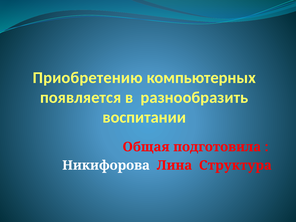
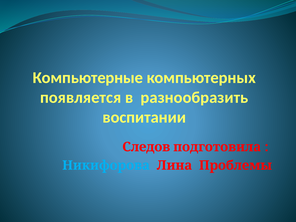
Приобретению: Приобретению -> Компьютерные
Общая: Общая -> Следов
Никифорова colour: white -> light blue
Структура: Структура -> Проблемы
